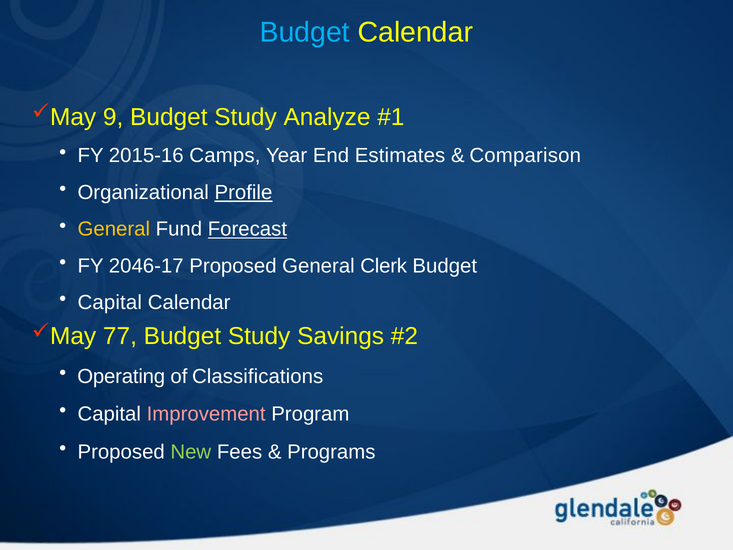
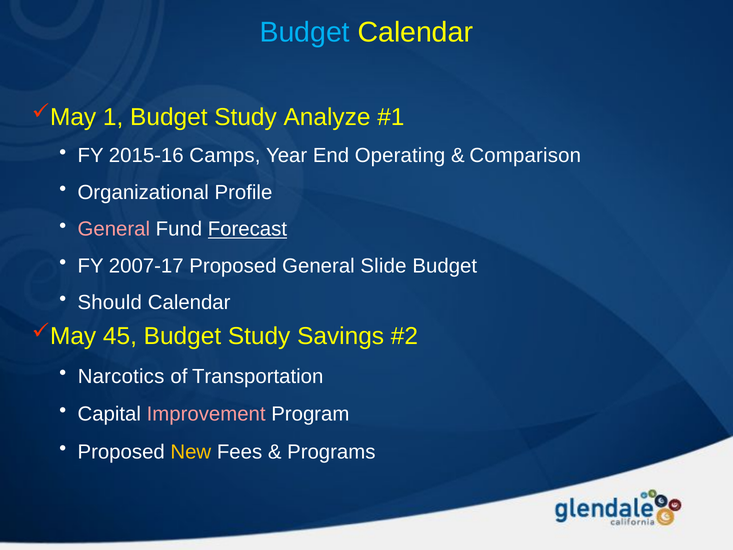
9: 9 -> 1
Estimates: Estimates -> Operating
Profile underline: present -> none
General at (114, 229) colour: yellow -> pink
2046-17: 2046-17 -> 2007-17
Clerk: Clerk -> Slide
Capital at (110, 302): Capital -> Should
77: 77 -> 45
Operating: Operating -> Narcotics
Classifications: Classifications -> Transportation
New colour: light green -> yellow
